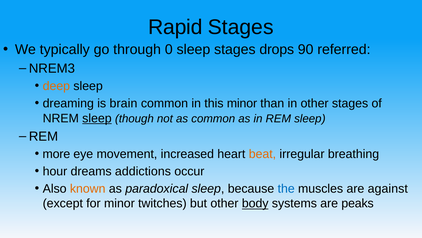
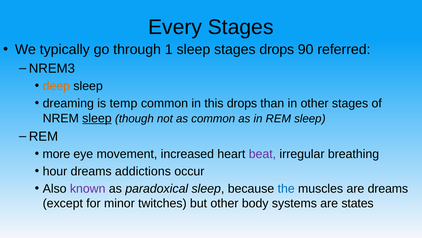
Rapid: Rapid -> Every
0: 0 -> 1
brain: brain -> temp
this minor: minor -> drops
beat colour: orange -> purple
known colour: orange -> purple
are against: against -> dreams
body underline: present -> none
peaks: peaks -> states
